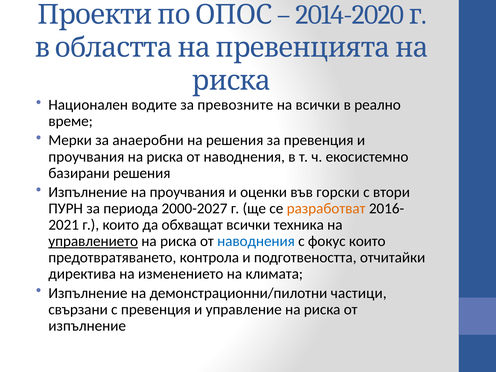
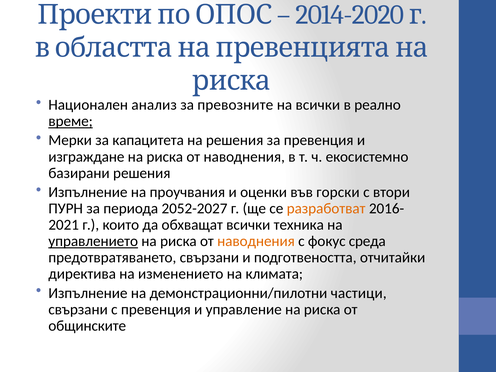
водите: водите -> анализ
време underline: none -> present
анаеробни: анаеробни -> капацитета
проучвания at (86, 157): проучвания -> изграждане
2000-2027: 2000-2027 -> 2052-2027
наводнения at (256, 241) colour: blue -> orange
фокус които: които -> среда
предотвратяването контрола: контрола -> свързани
изпълнение at (87, 326): изпълнение -> общинските
